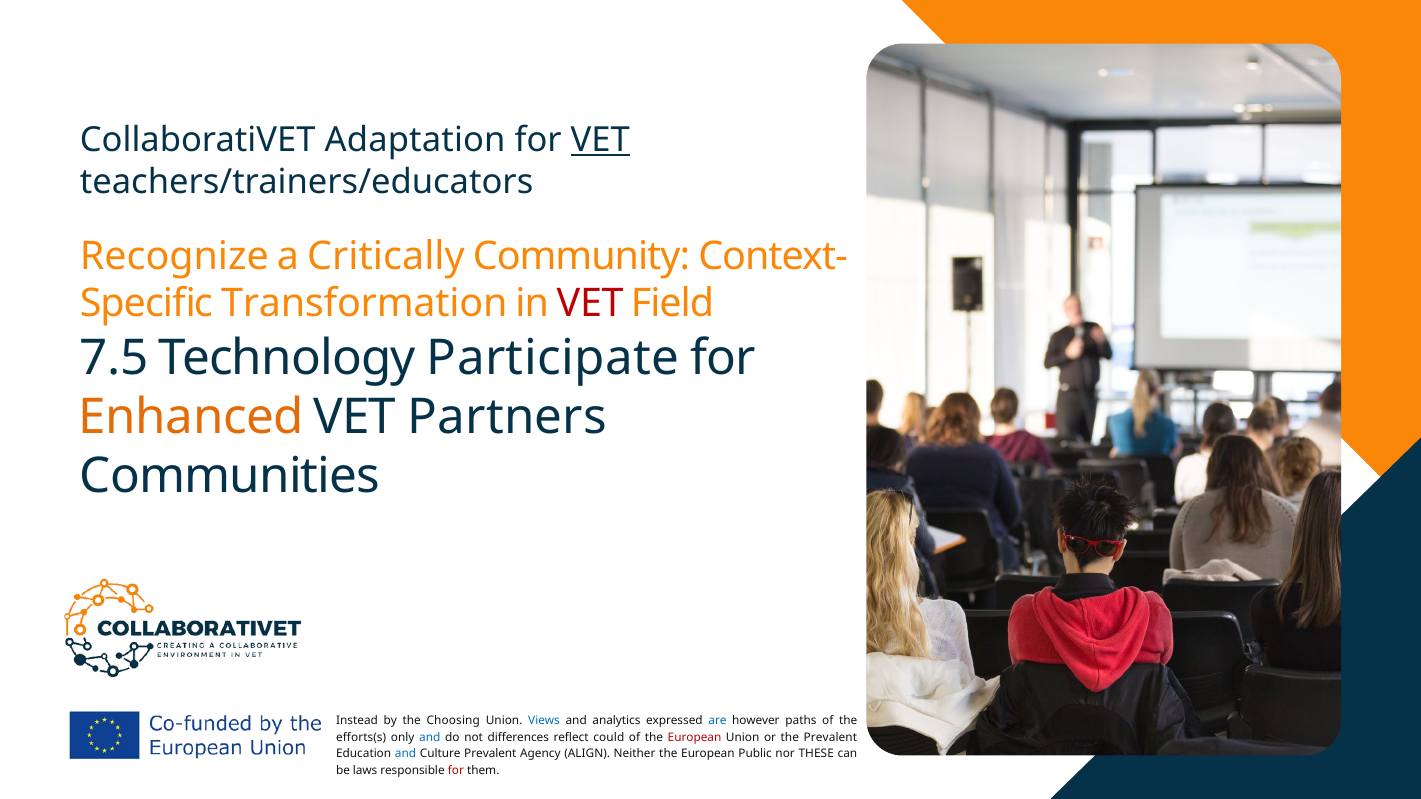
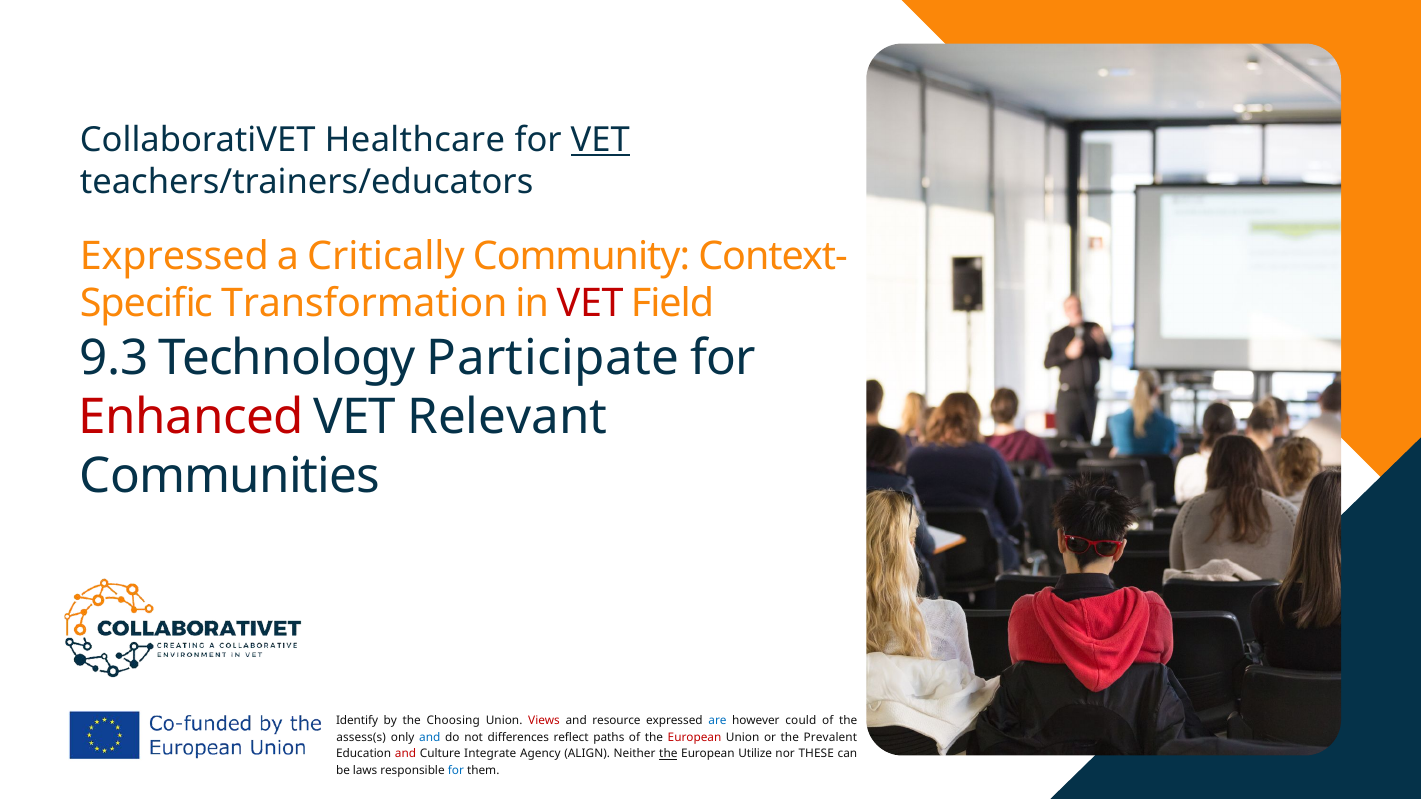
Adaptation: Adaptation -> Healthcare
Recognize at (174, 257): Recognize -> Expressed
7.5: 7.5 -> 9.3
Enhanced colour: orange -> red
Partners: Partners -> Relevant
Instead: Instead -> Identify
Views colour: blue -> red
analytics: analytics -> resource
paths: paths -> could
efforts(s: efforts(s -> assess(s
could: could -> paths
and at (406, 754) colour: blue -> red
Culture Prevalent: Prevalent -> Integrate
the at (668, 754) underline: none -> present
Public: Public -> Utilize
for at (456, 771) colour: red -> blue
